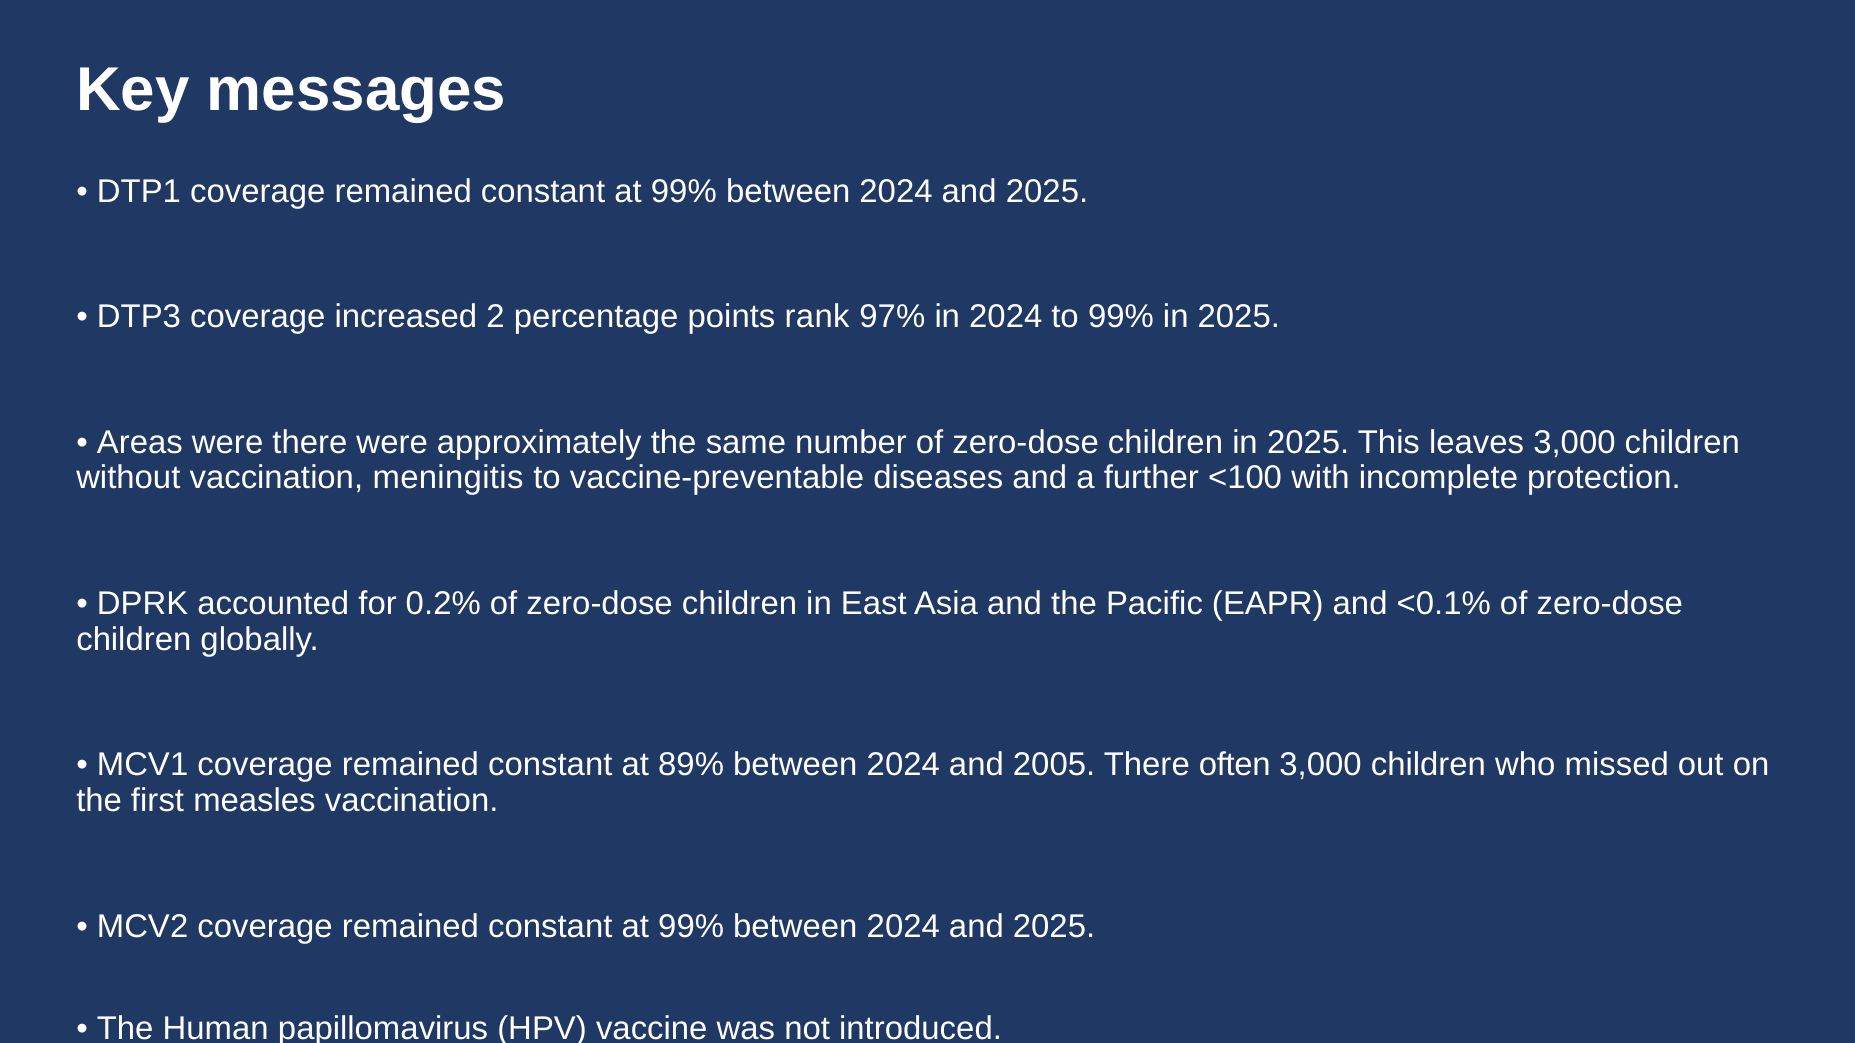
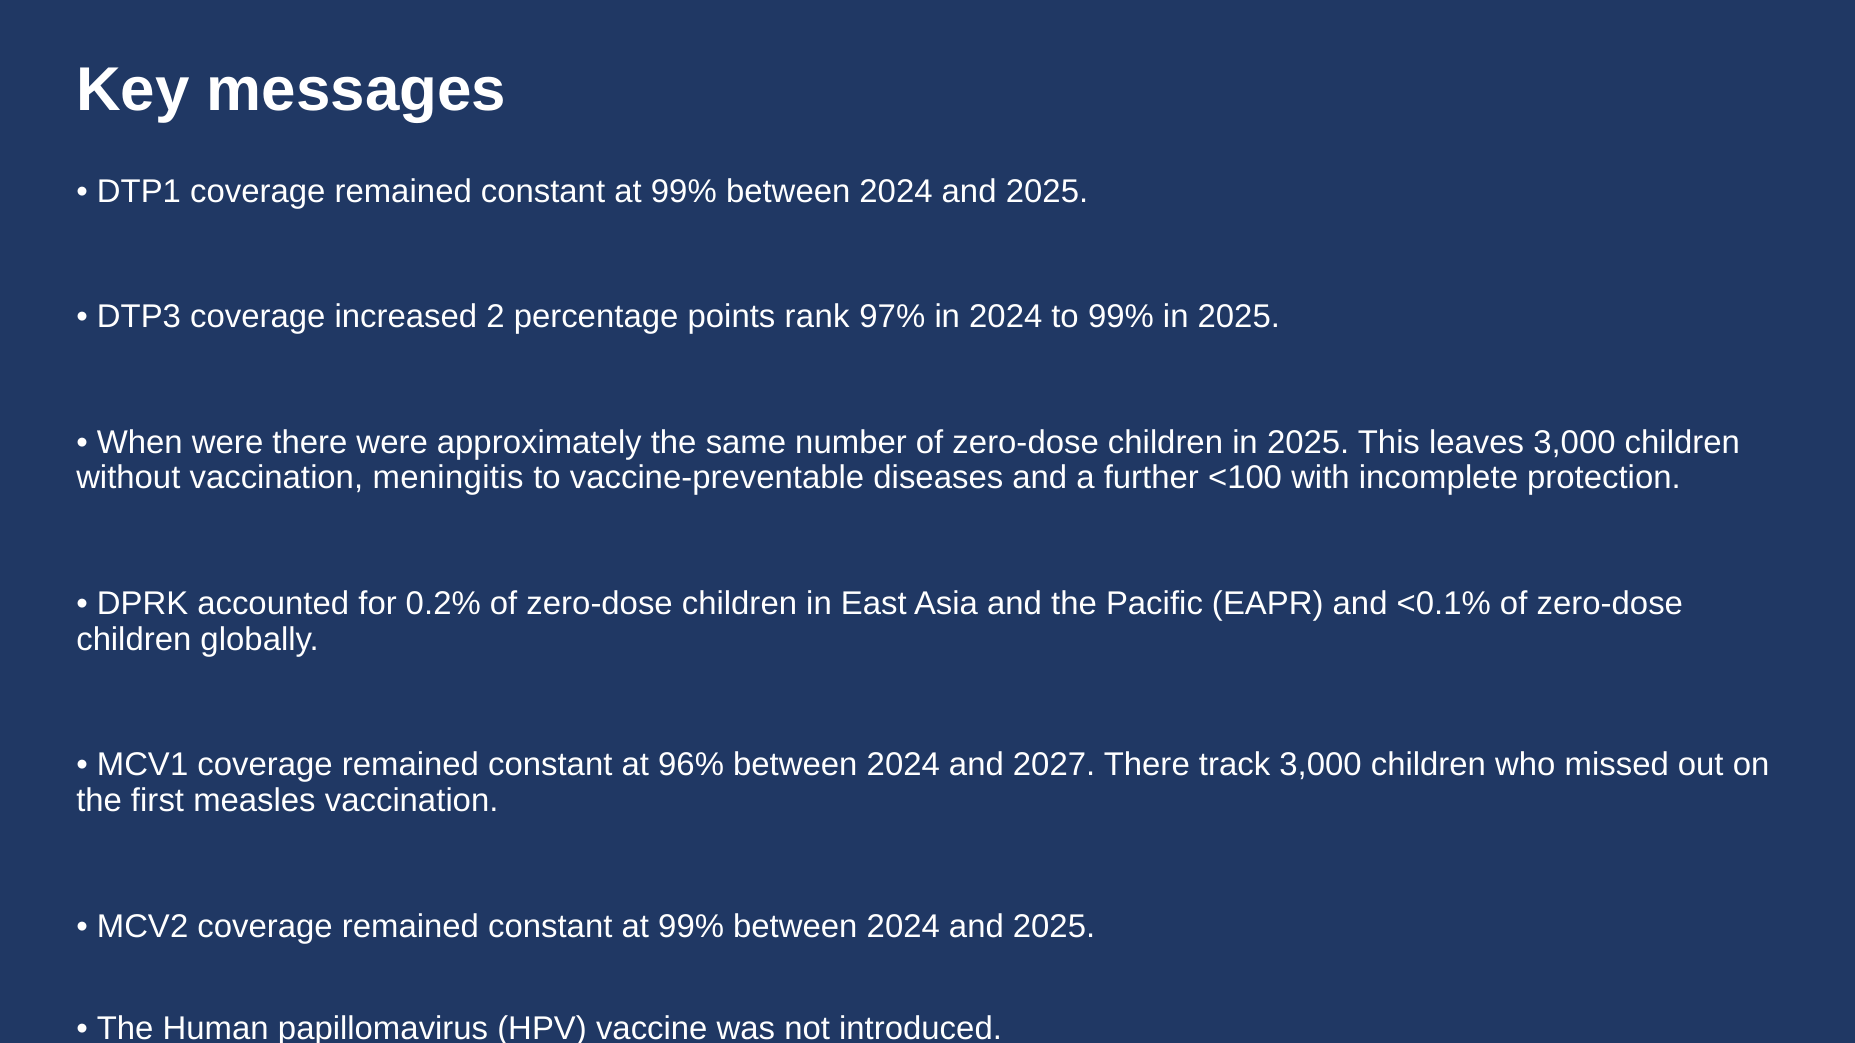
Areas: Areas -> When
89%: 89% -> 96%
2005: 2005 -> 2027
often: often -> track
